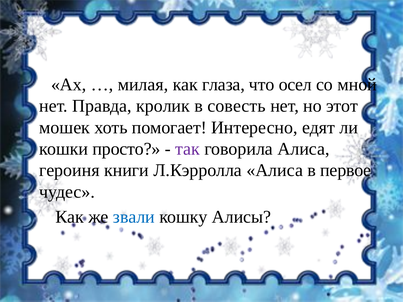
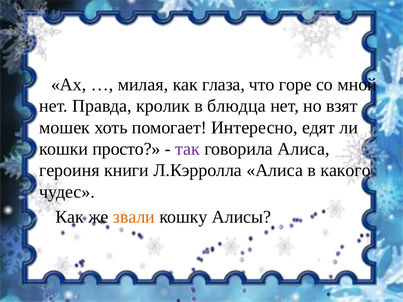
осел: осел -> горе
совесть: совесть -> блюдца
этот: этот -> взят
первое: первое -> какого
звали colour: blue -> orange
